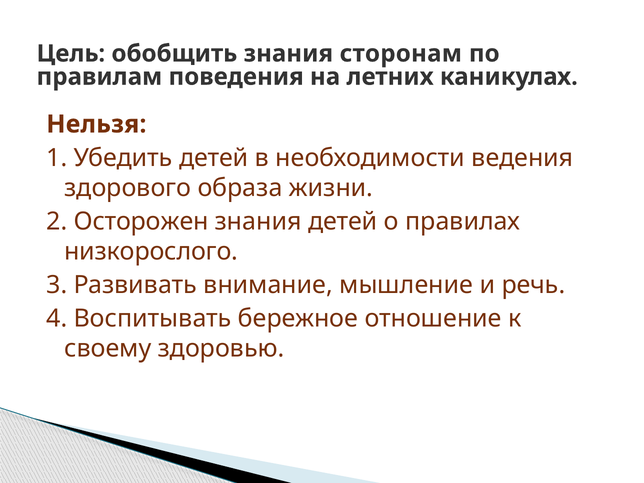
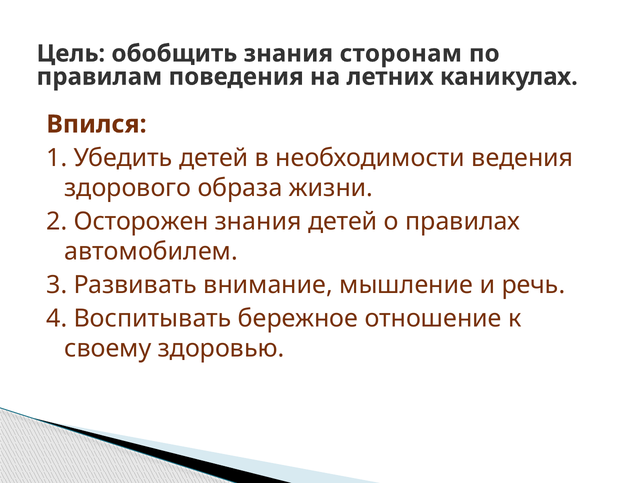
Нельзя: Нельзя -> Впился
низкорослого: низкорослого -> автомобилем
